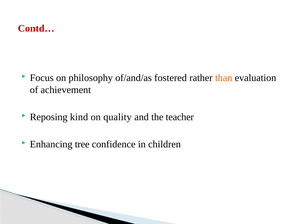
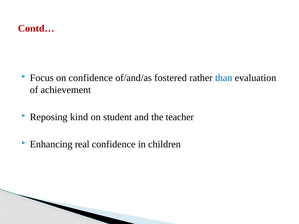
on philosophy: philosophy -> confidence
than colour: orange -> blue
quality: quality -> student
tree: tree -> real
